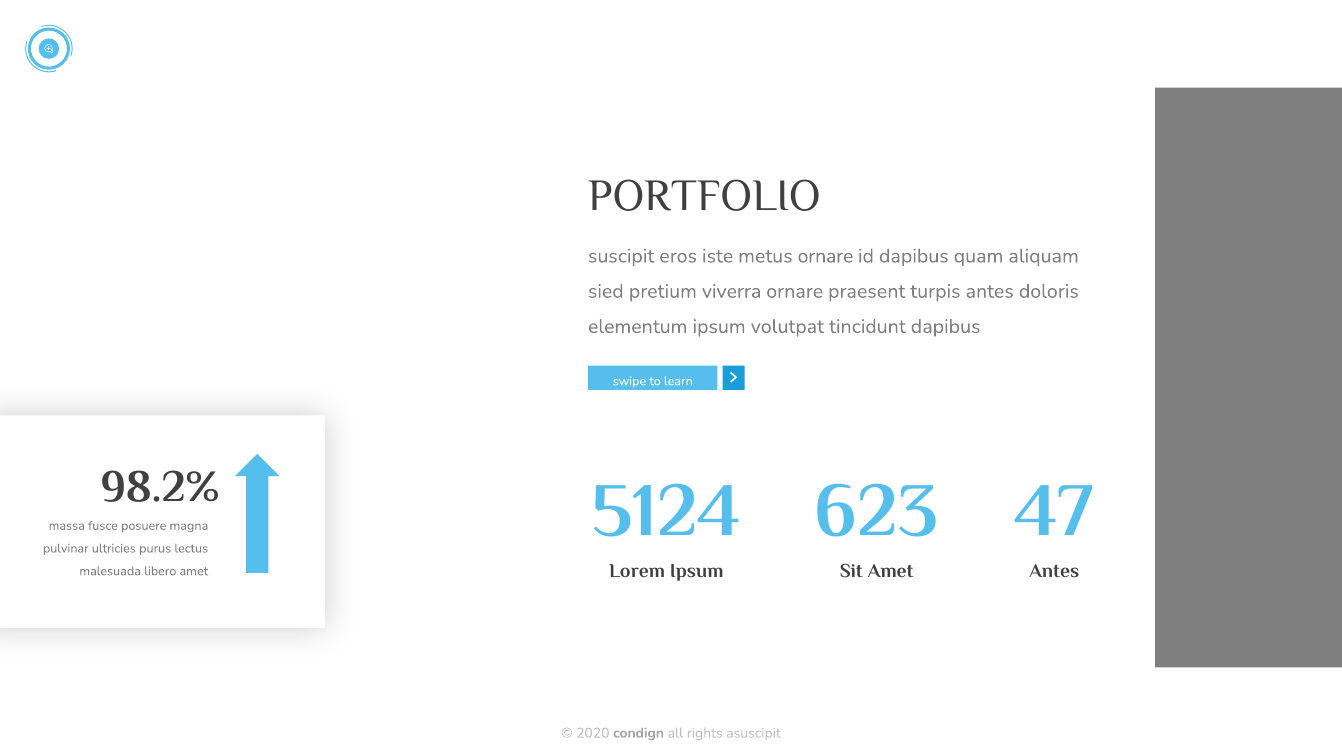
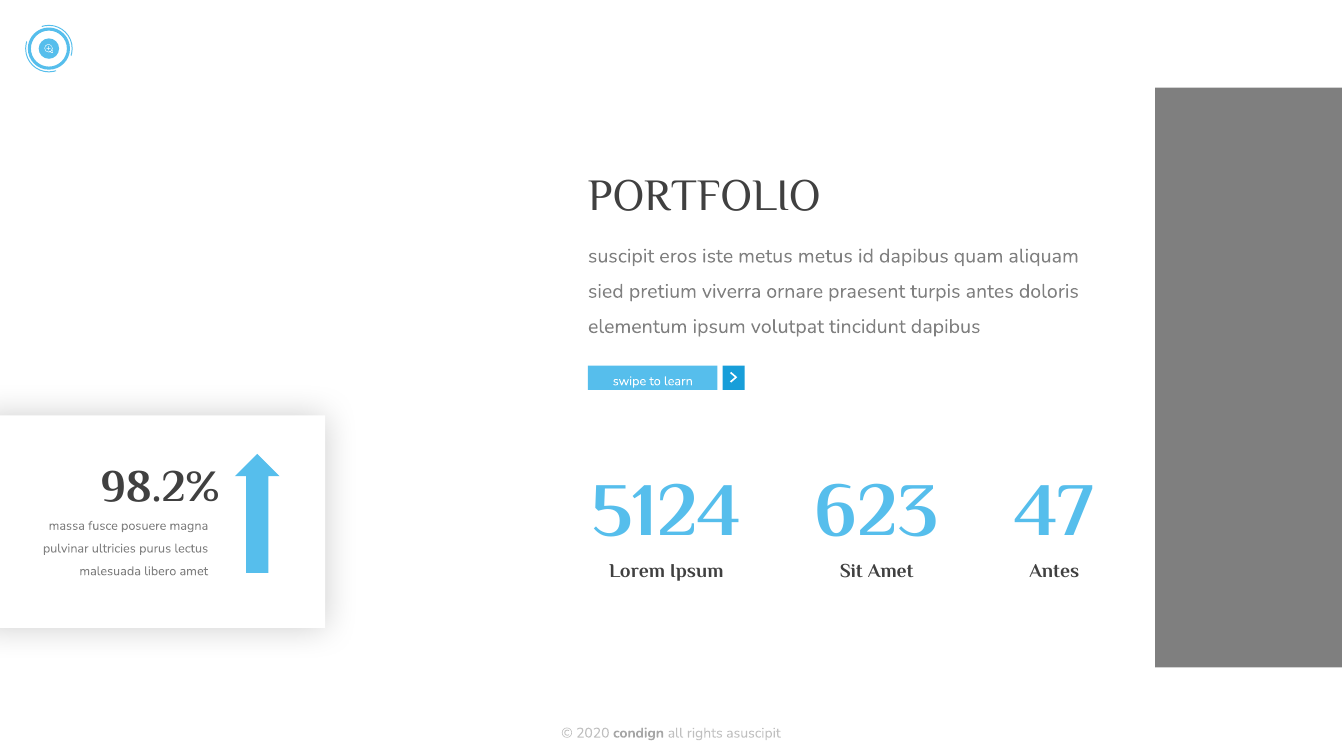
metus ornare: ornare -> metus
